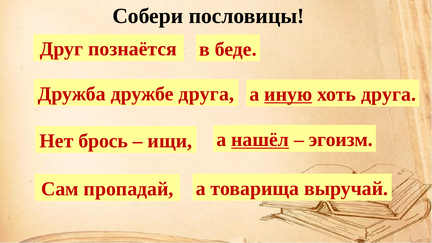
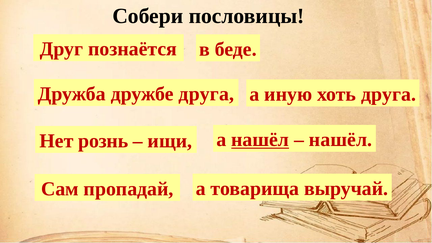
иную underline: present -> none
эгоизм at (341, 140): эгоизм -> нашёл
брось: брось -> рознь
